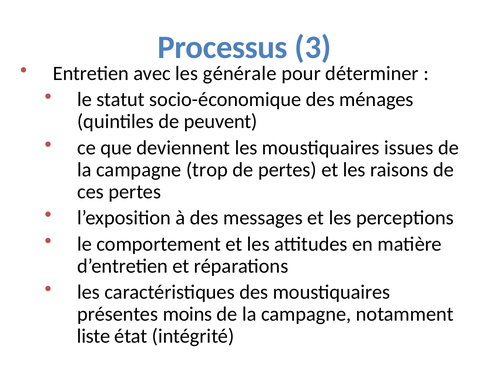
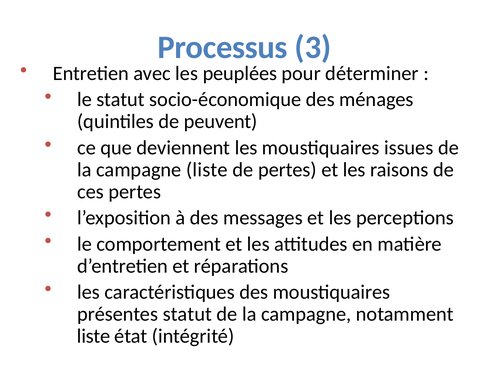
générale: générale -> peuplées
campagne trop: trop -> liste
présentes moins: moins -> statut
